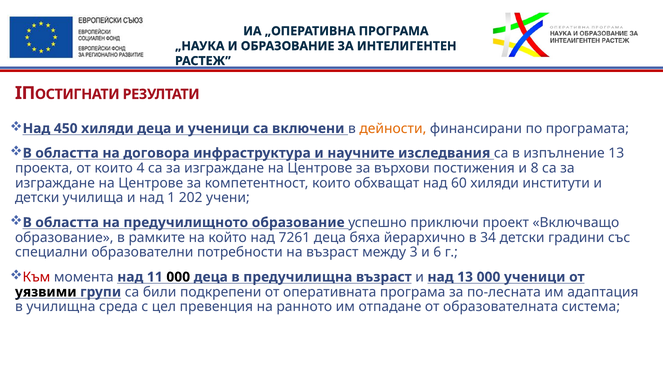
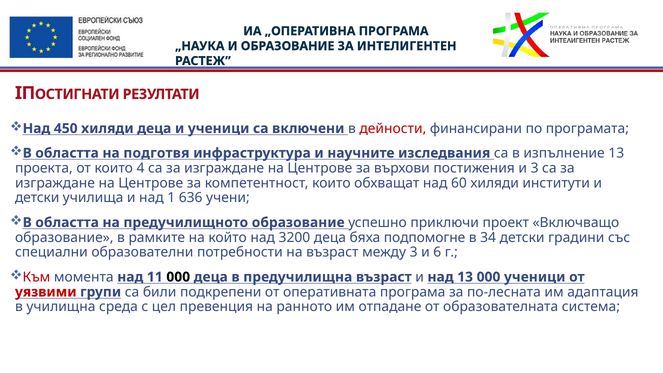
дейности colour: orange -> red
договора: договора -> подготвя
и 8: 8 -> 3
202: 202 -> 636
7261: 7261 -> 3200
йерархично: йерархично -> подпомогне
уязвими colour: black -> red
